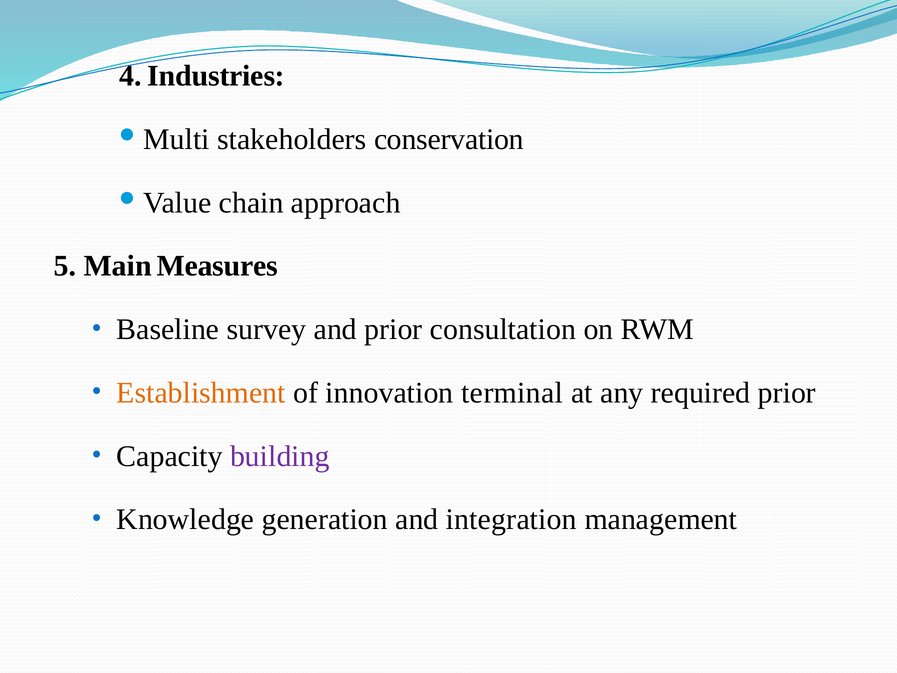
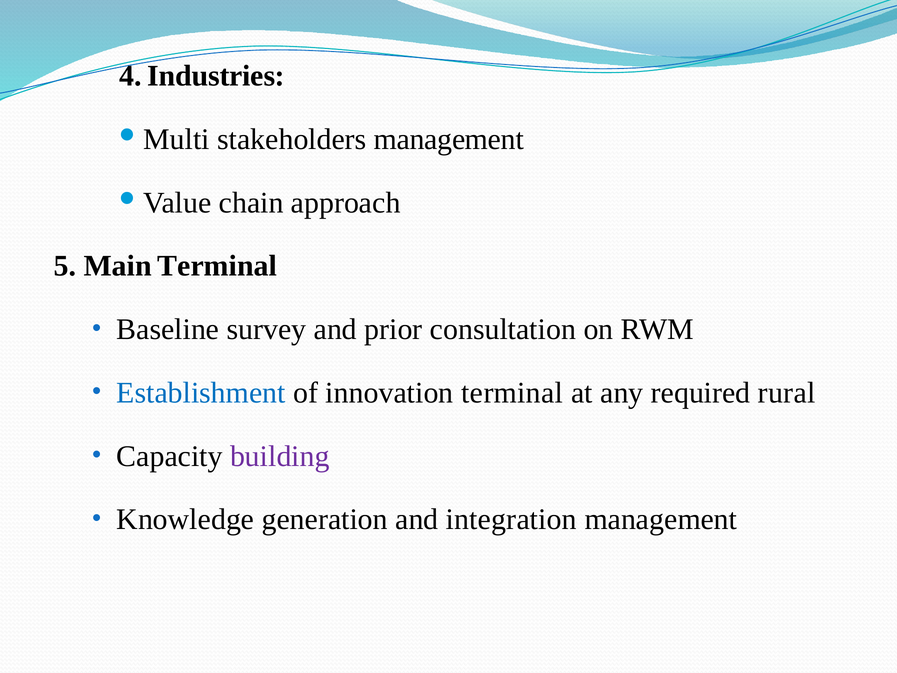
stakeholders conservation: conservation -> management
Main Measures: Measures -> Terminal
Establishment colour: orange -> blue
required prior: prior -> rural
